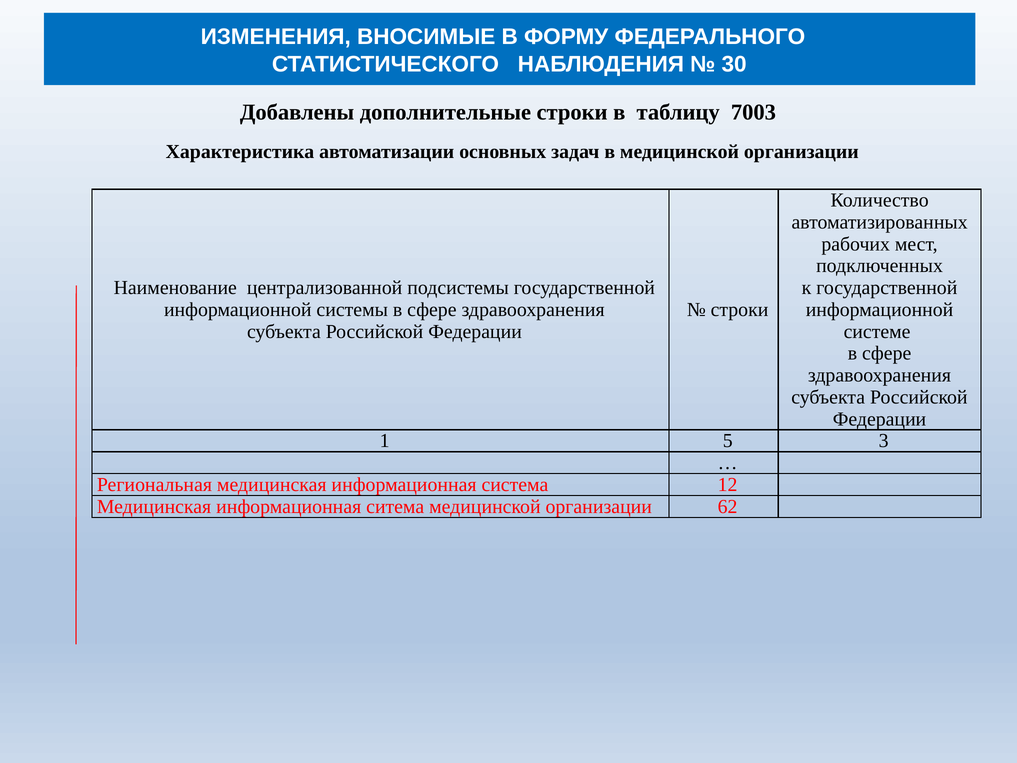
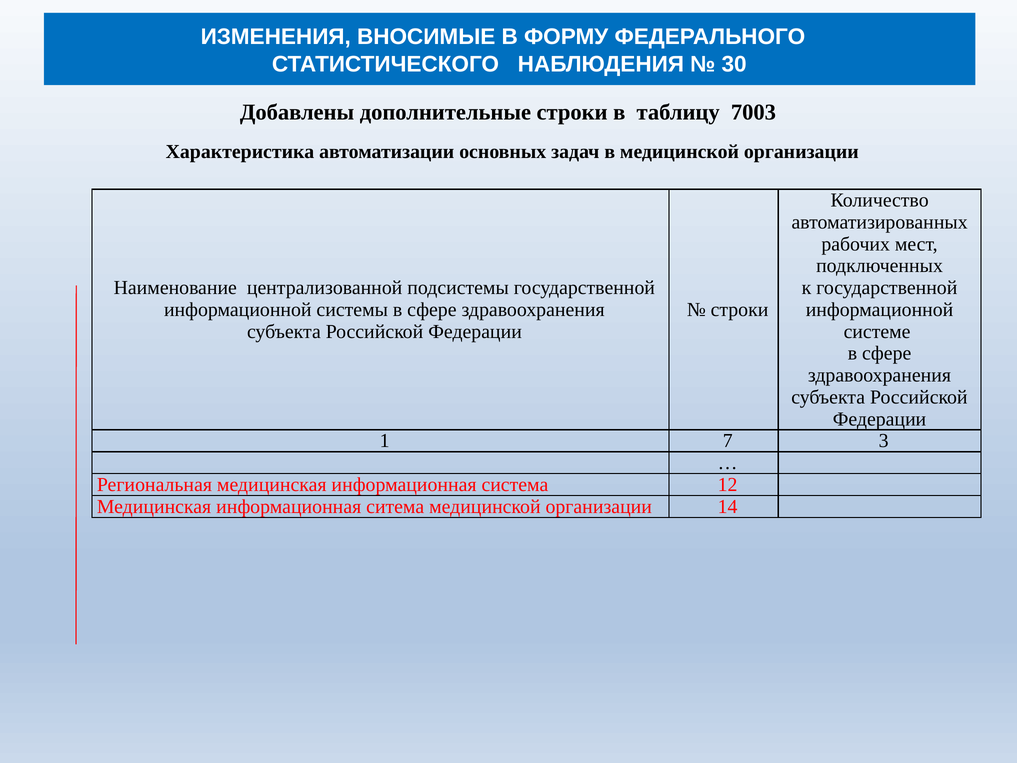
5: 5 -> 7
62: 62 -> 14
